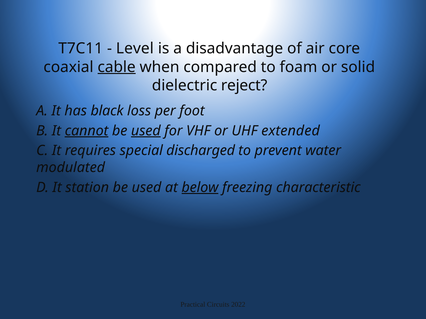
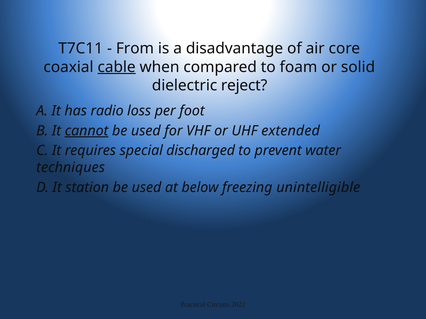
Level: Level -> From
black: black -> radio
used at (146, 131) underline: present -> none
modulated: modulated -> techniques
below underline: present -> none
characteristic: characteristic -> unintelligible
